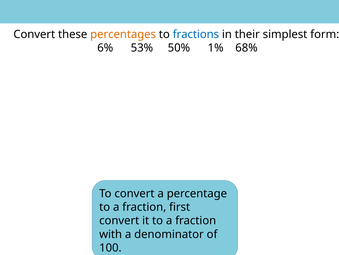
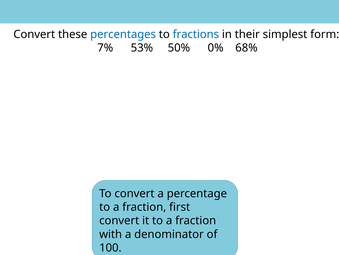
percentages colour: orange -> blue
6%: 6% -> 7%
1%: 1% -> 0%
